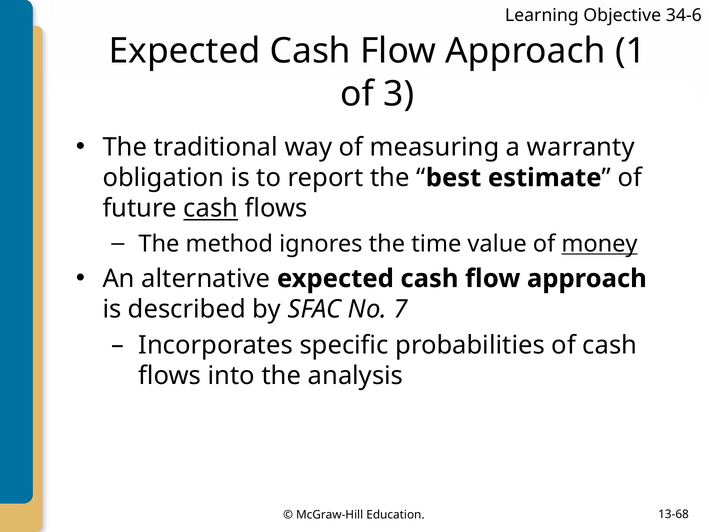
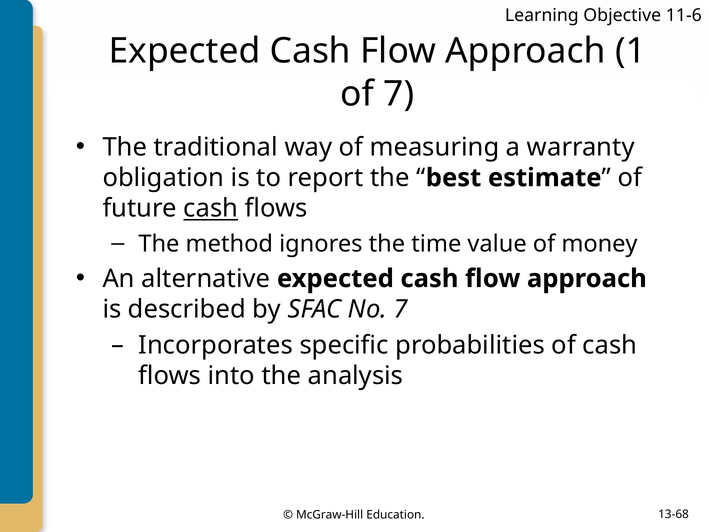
34-6: 34-6 -> 11-6
of 3: 3 -> 7
money underline: present -> none
